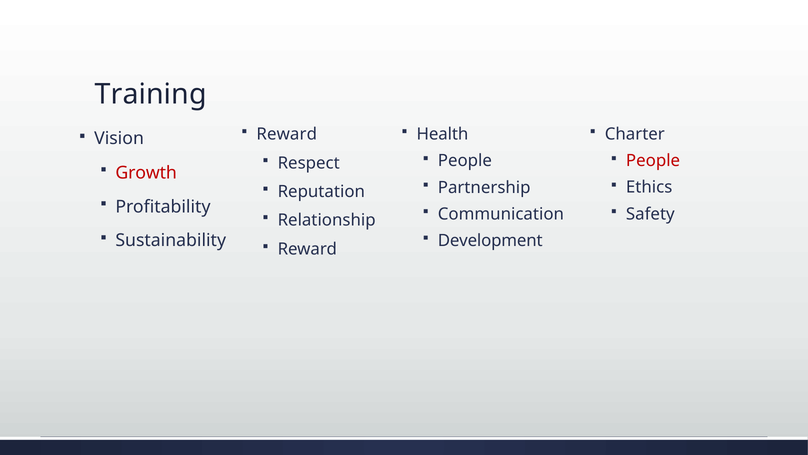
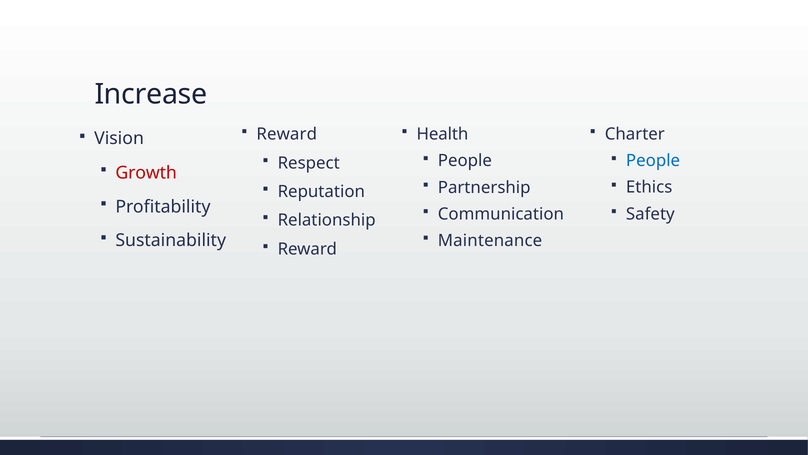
Training: Training -> Increase
People at (653, 161) colour: red -> blue
Development: Development -> Maintenance
